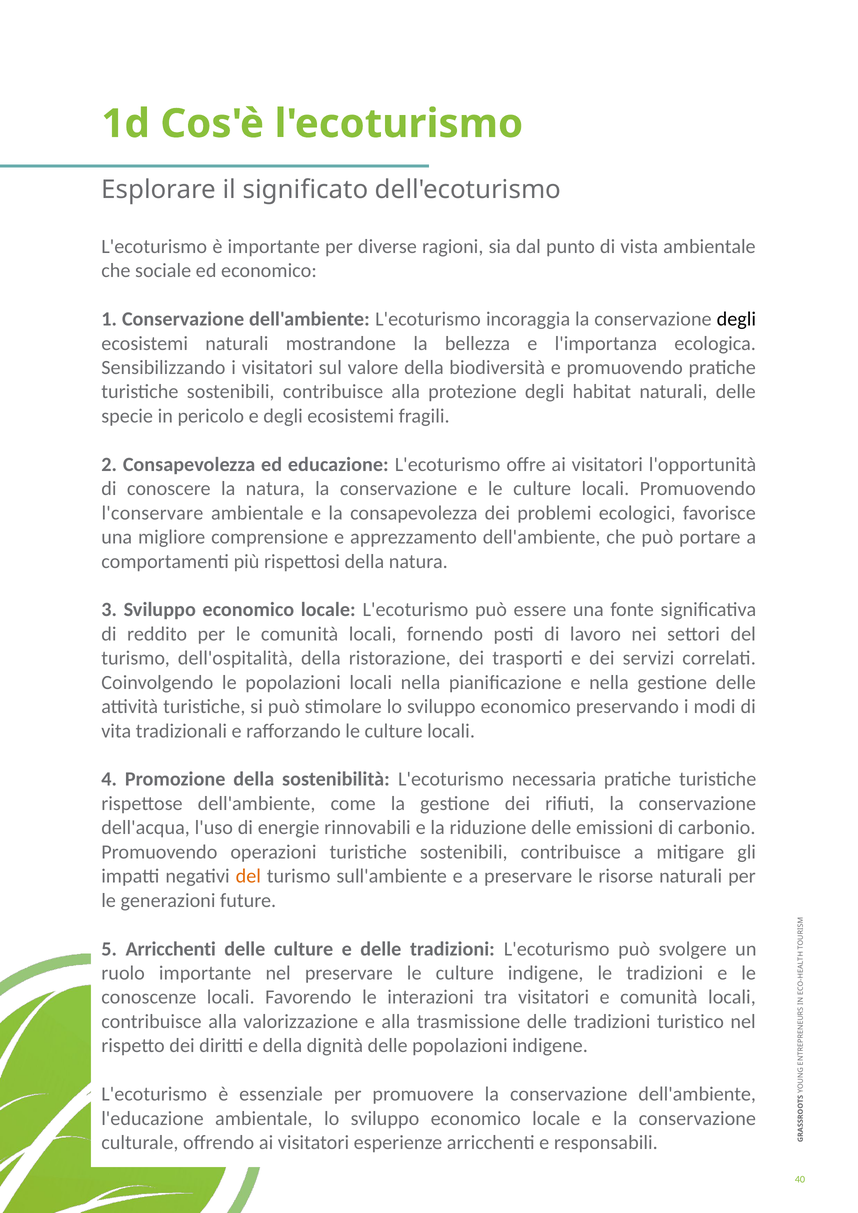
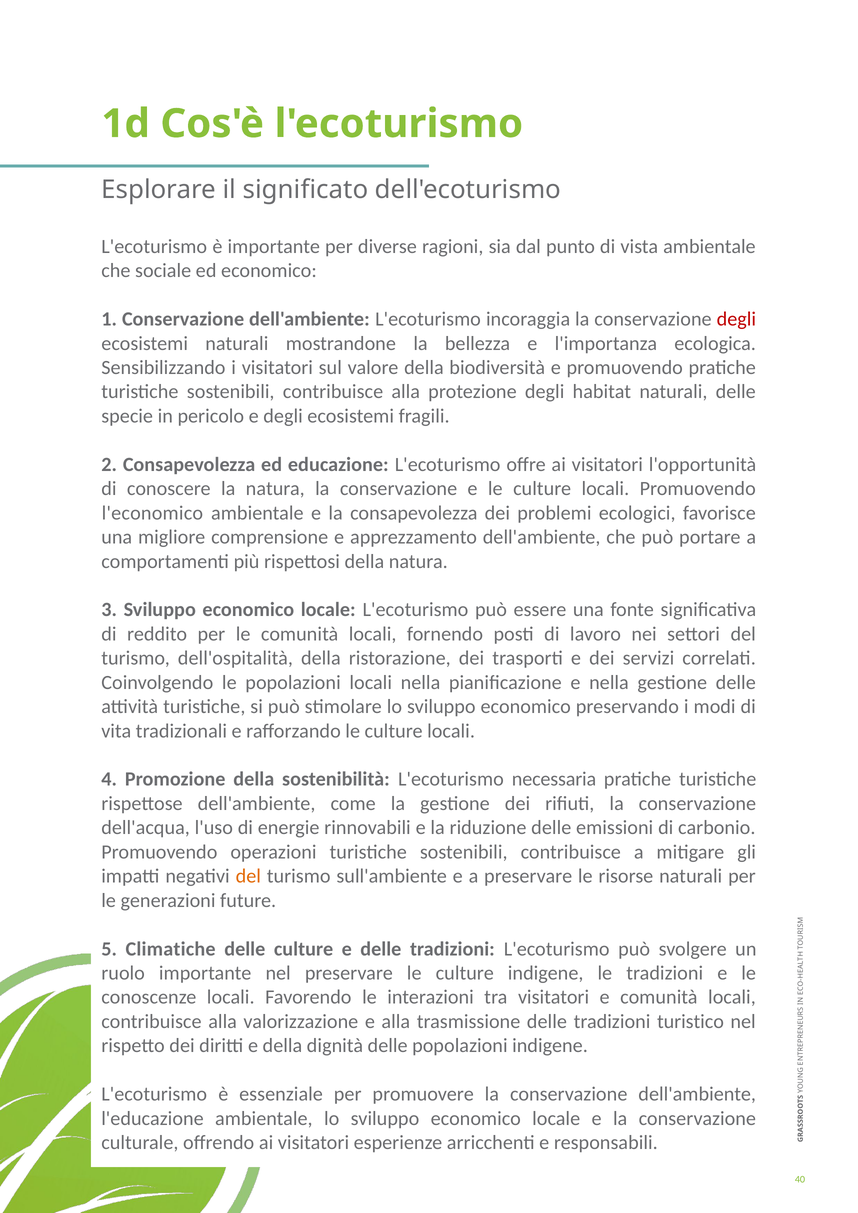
degli at (736, 319) colour: black -> red
l'conservare: l'conservare -> l'economico
5 Arricchenti: Arricchenti -> Climatiche
